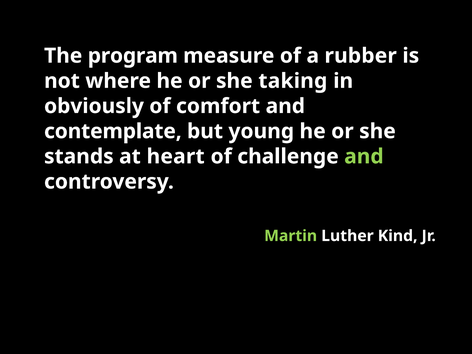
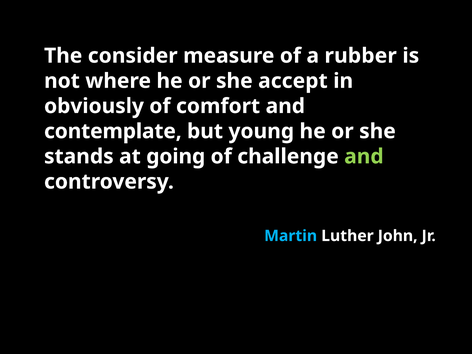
program: program -> consider
taking: taking -> accept
heart: heart -> going
Martin colour: light green -> light blue
Kind: Kind -> John
